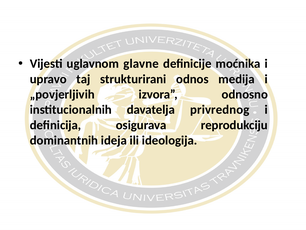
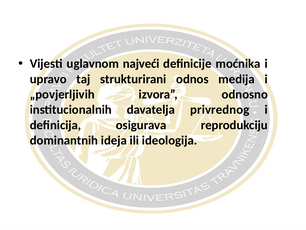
glavne: glavne -> najveći
